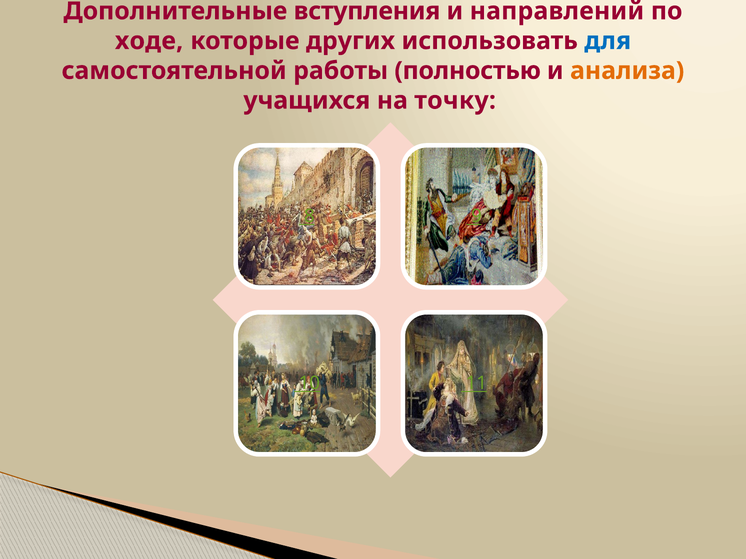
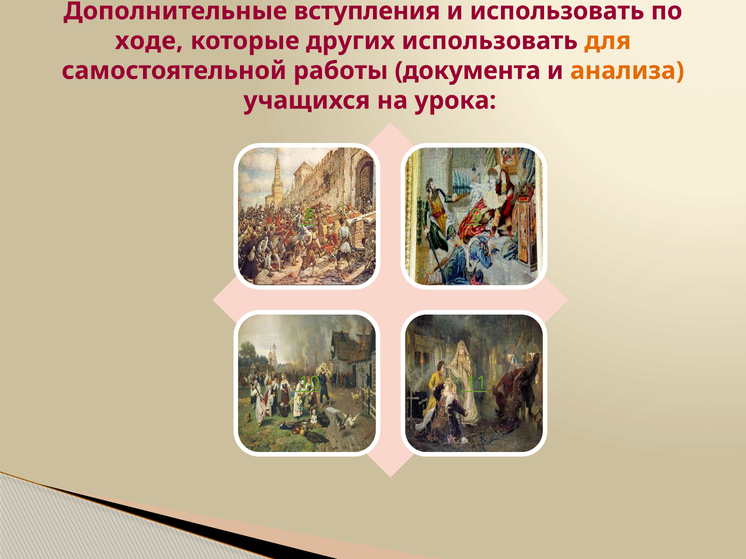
и направлений: направлений -> использовать
для colour: blue -> orange
полностью: полностью -> документа
точку: точку -> урока
